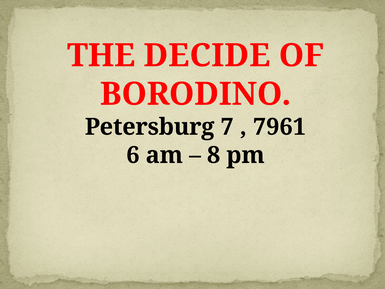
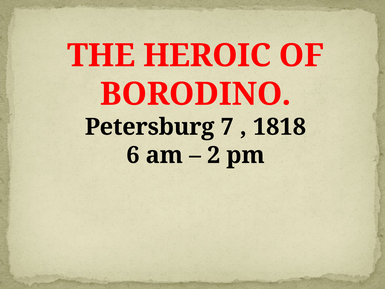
DECIDE: DECIDE -> HEROIC
7961: 7961 -> 1818
8: 8 -> 2
